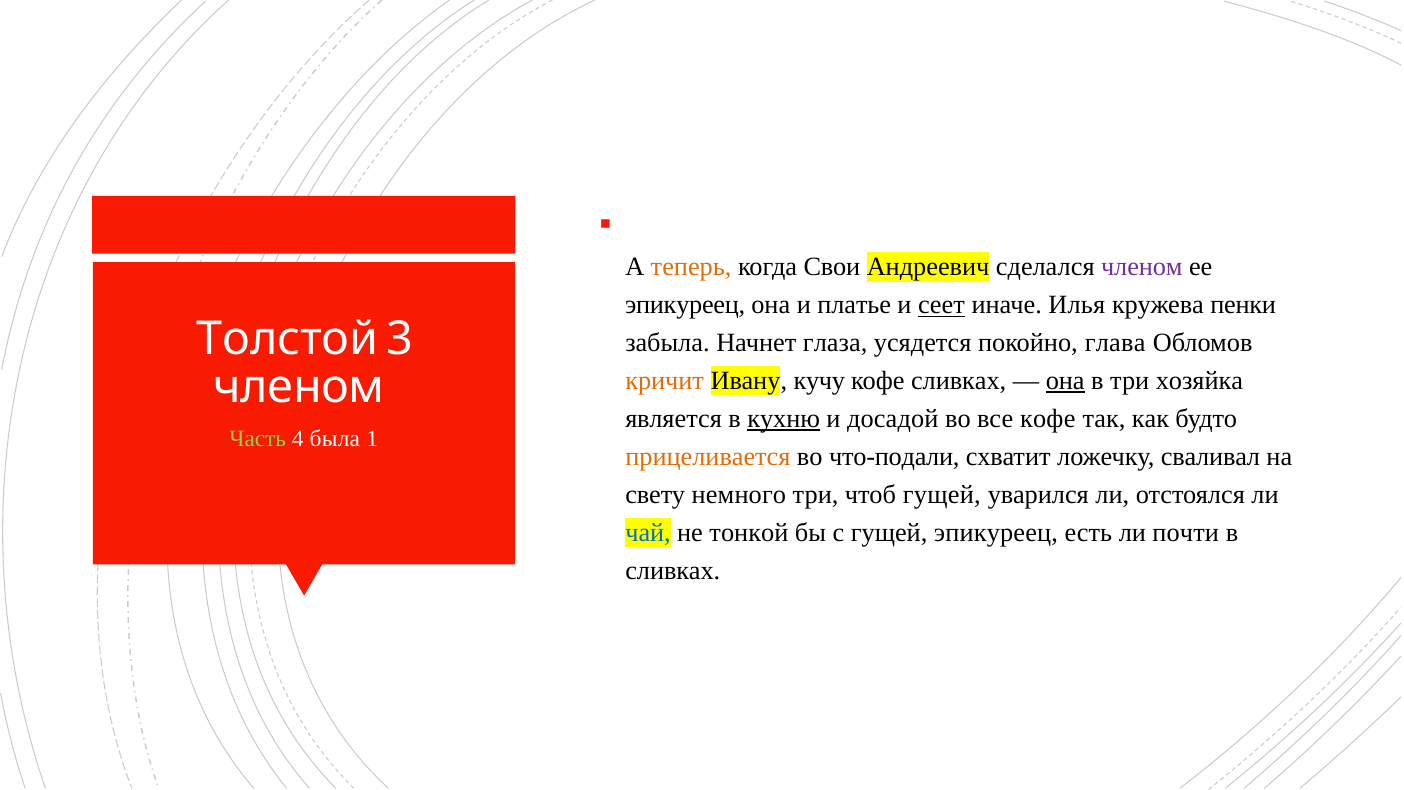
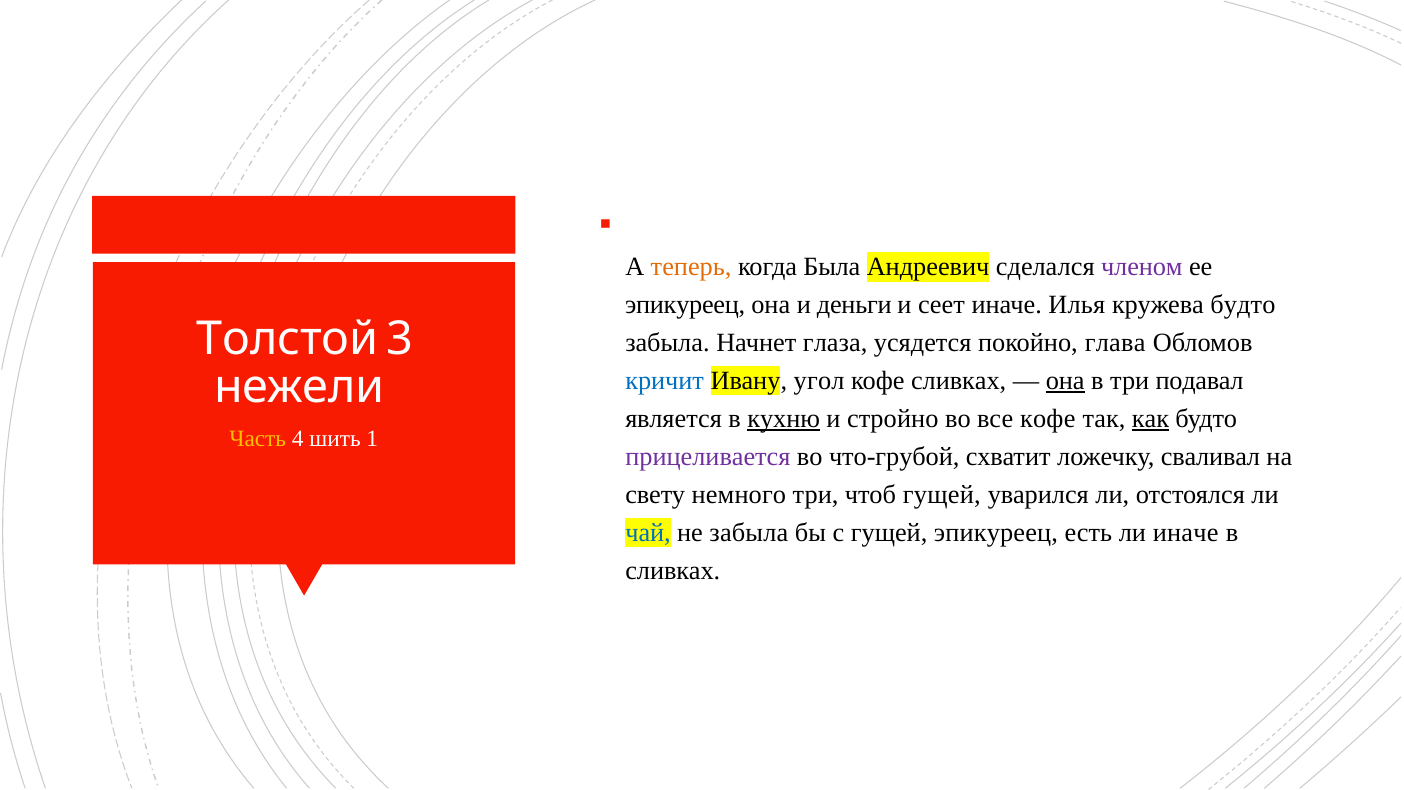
Свои: Свои -> Была
платье: платье -> деньги
сеет underline: present -> none
кружева пенки: пенки -> будто
кричит colour: orange -> blue
кучу: кучу -> угол
хозяйка: хозяйка -> подавал
членом at (299, 387): членом -> нежели
досадой: досадой -> стройно
как underline: none -> present
Часть colour: light green -> yellow
была: была -> шить
прицеливается colour: orange -> purple
что-подали: что-подали -> что-грубой
не тонкой: тонкой -> забыла
ли почти: почти -> иначе
